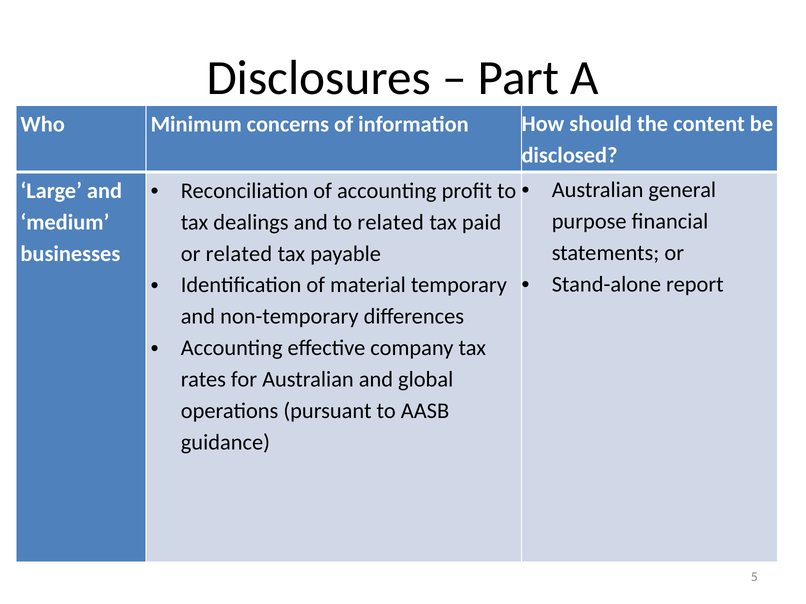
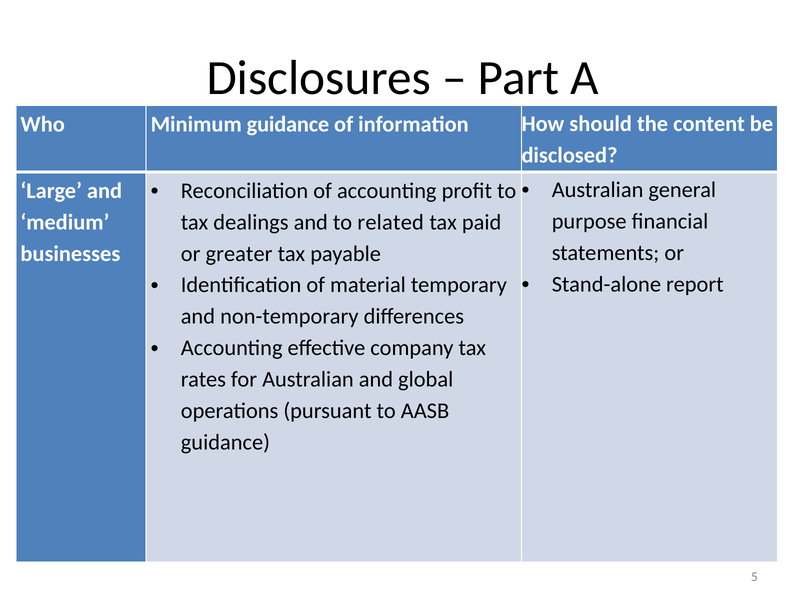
Minimum concerns: concerns -> guidance
or related: related -> greater
